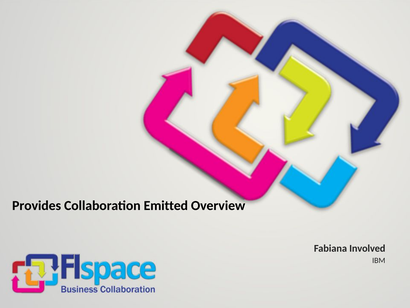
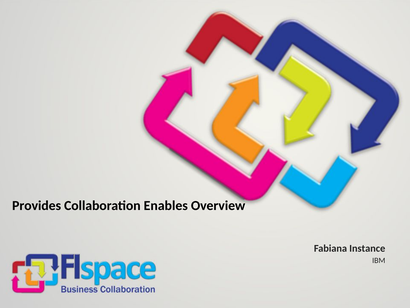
Emitted: Emitted -> Enables
Involved: Involved -> Instance
